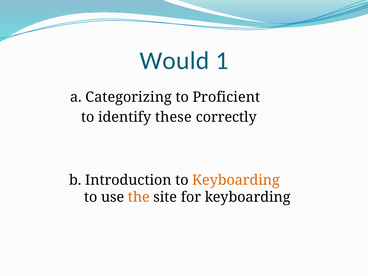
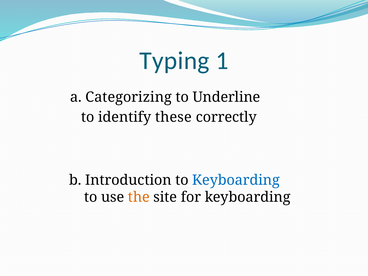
Would: Would -> Typing
Proficient: Proficient -> Underline
Keyboarding at (236, 180) colour: orange -> blue
